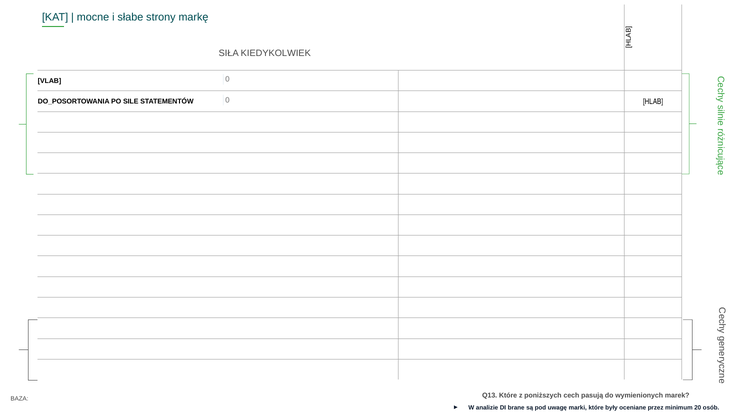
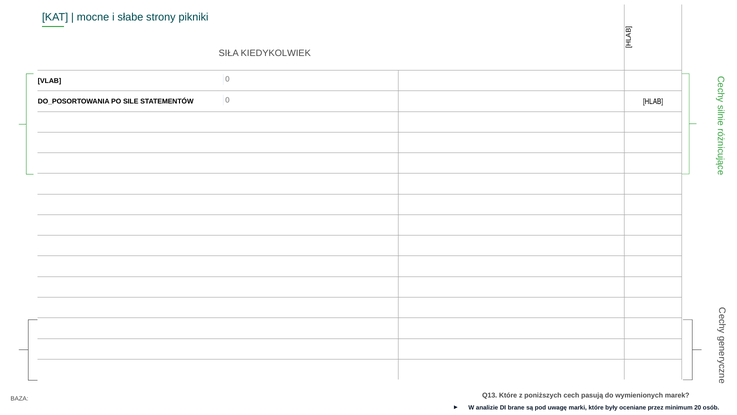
markę: markę -> pikniki
